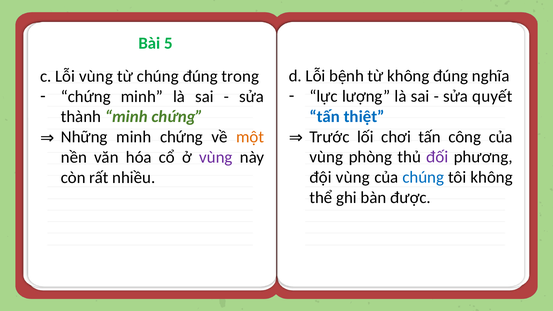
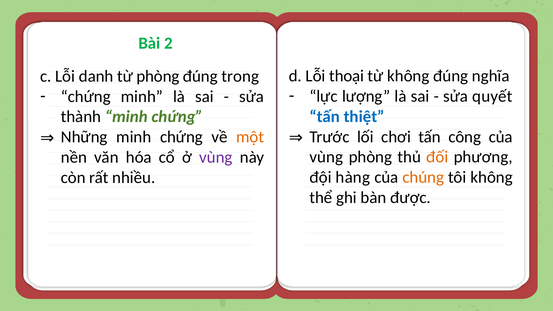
5: 5 -> 2
bệnh: bệnh -> thoại
Lỗi vùng: vùng -> danh
từ chúng: chúng -> phòng
đối colour: purple -> orange
đội vùng: vùng -> hàng
chúng at (423, 177) colour: blue -> orange
